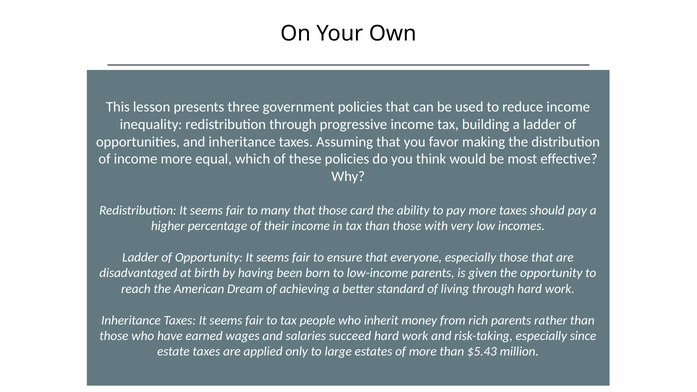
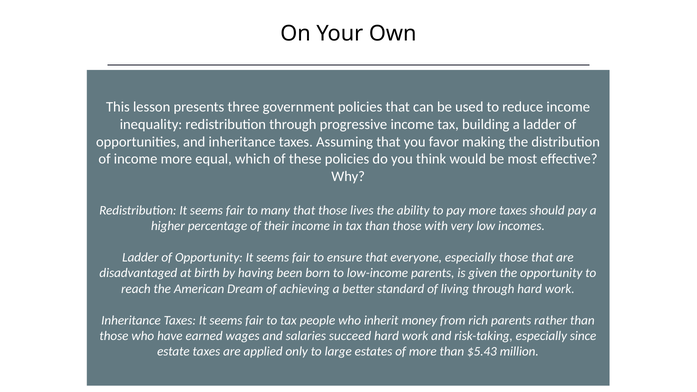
card: card -> lives
